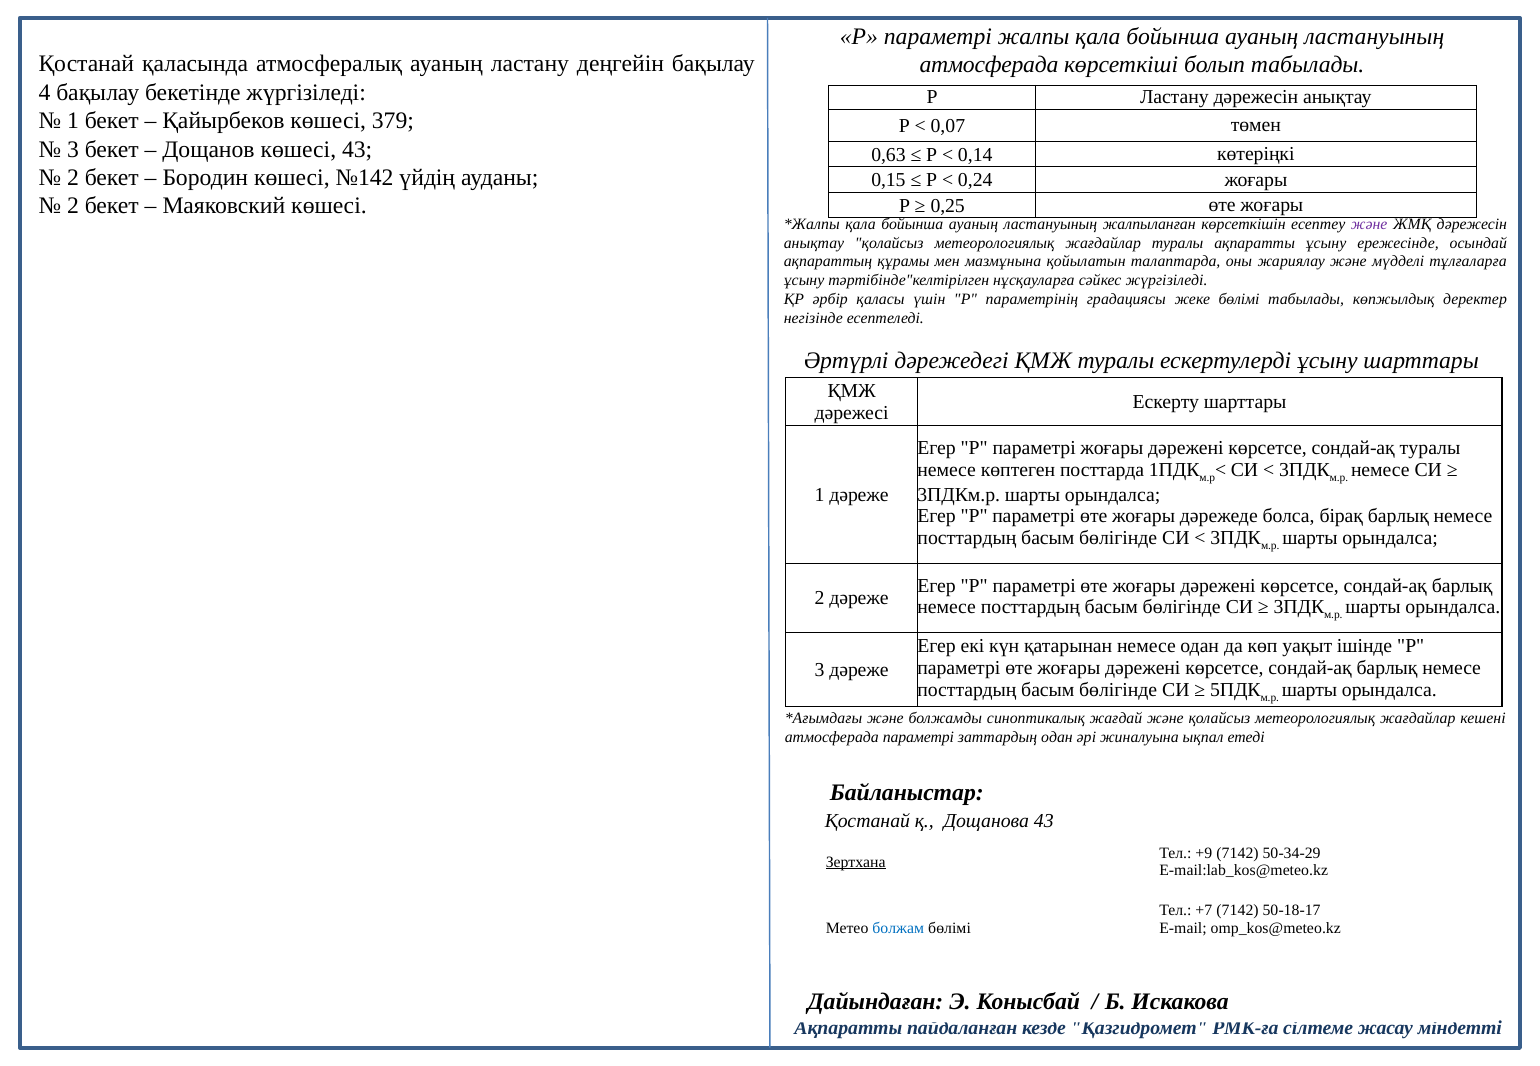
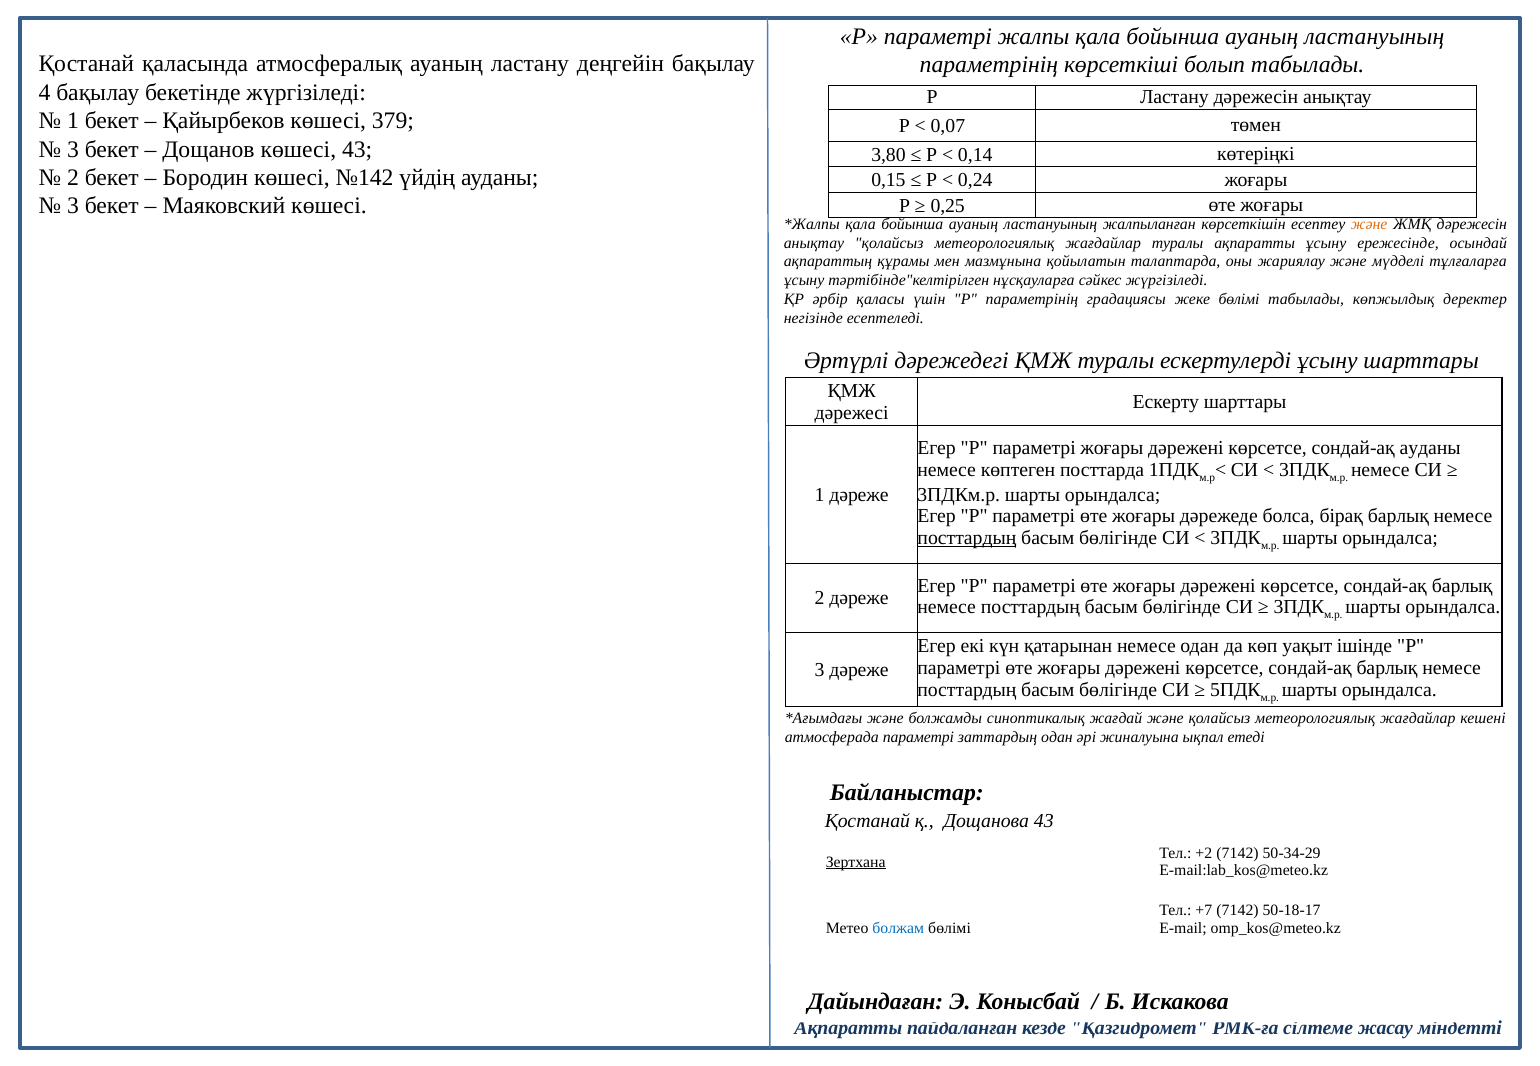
атмосферада at (989, 65): атмосферада -> параметрінің
0,63: 0,63 -> 3,80
2 at (73, 206): 2 -> 3
және at (1369, 224) colour: purple -> orange
сондай-ақ туралы: туралы -> ауданы
посттардың at (967, 538) underline: none -> present
+9: +9 -> +2
